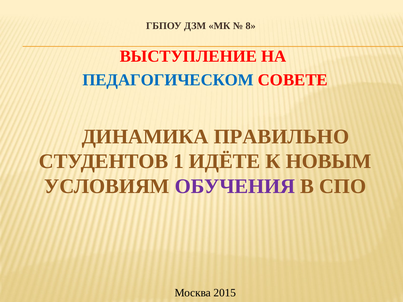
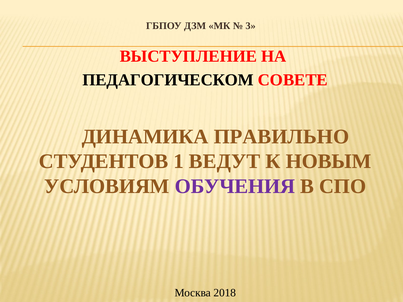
8: 8 -> 3
ПЕДАГОГИЧЕСКОМ colour: blue -> black
ИДЁТЕ: ИДЁТЕ -> ВЕДУТ
2015: 2015 -> 2018
